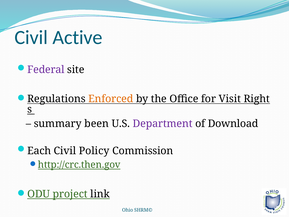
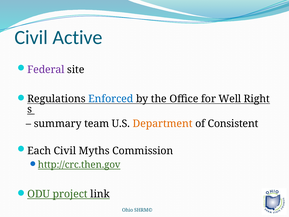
Enforced colour: orange -> blue
Visit: Visit -> Well
been: been -> team
Department colour: purple -> orange
Download: Download -> Consistent
Policy: Policy -> Myths
